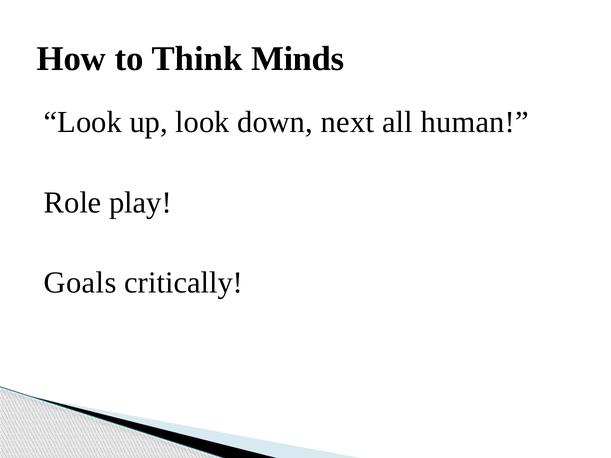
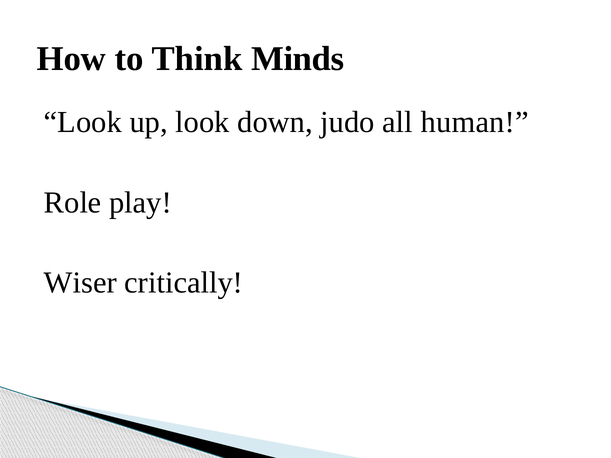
next: next -> judo
Goals: Goals -> Wiser
